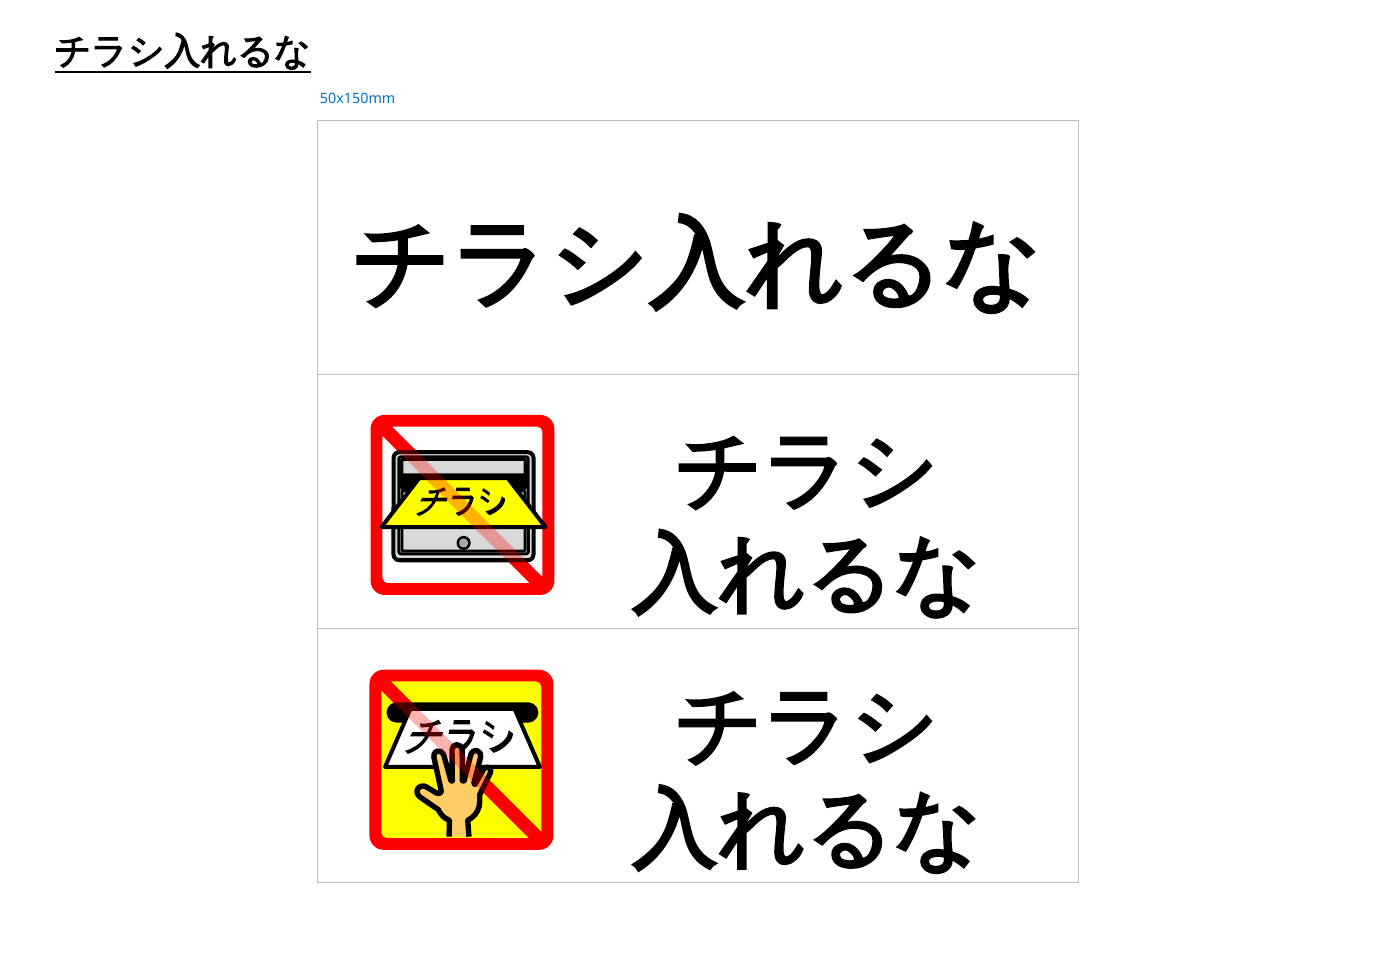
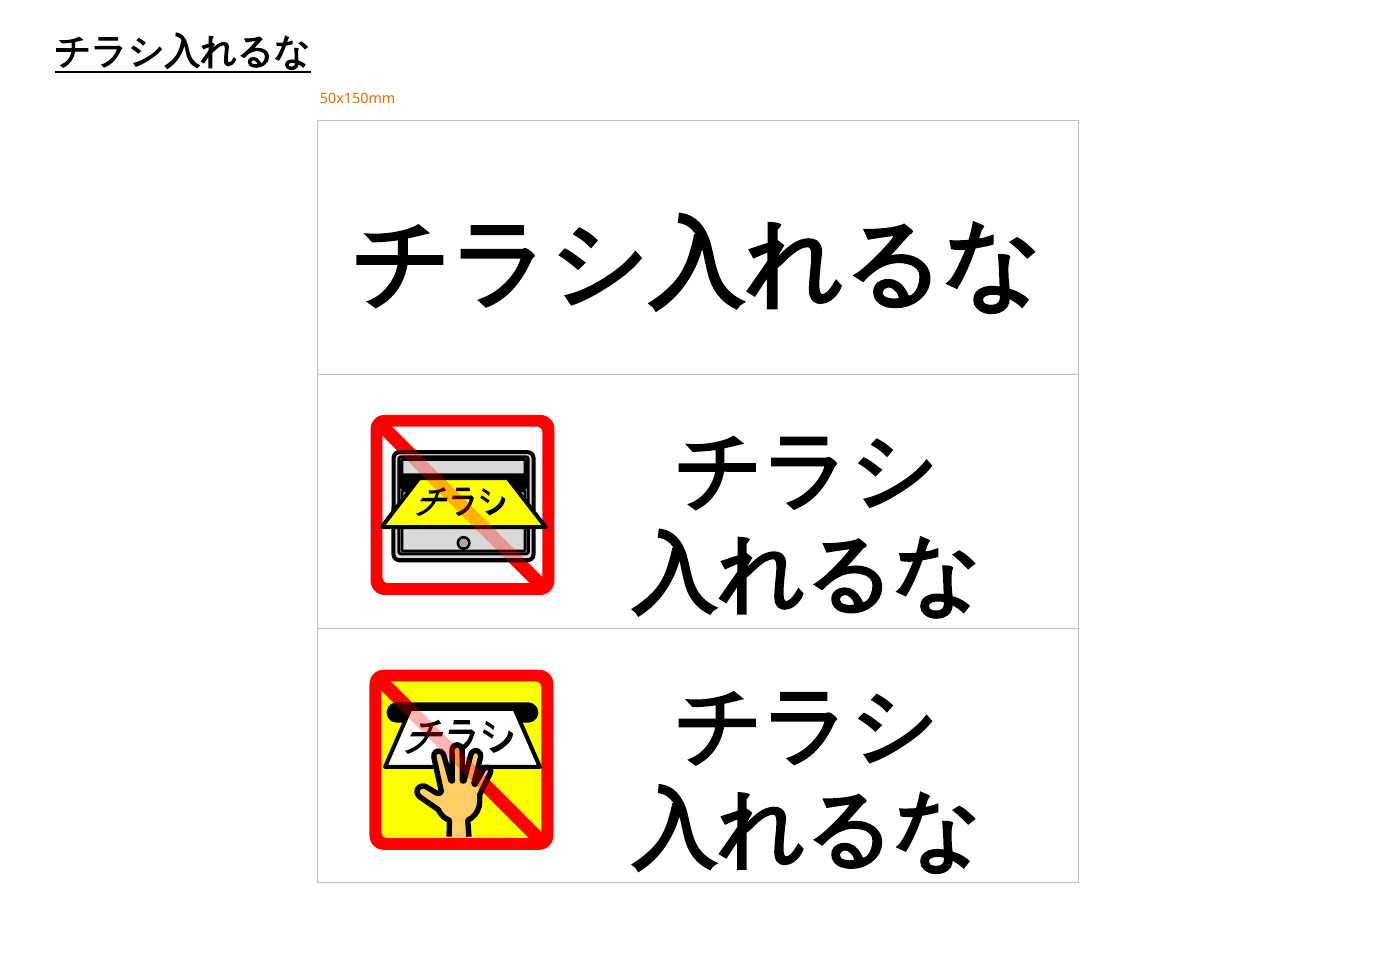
50x150mm colour: blue -> orange
